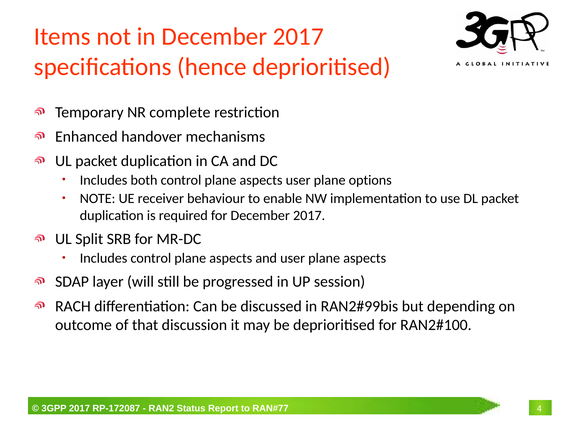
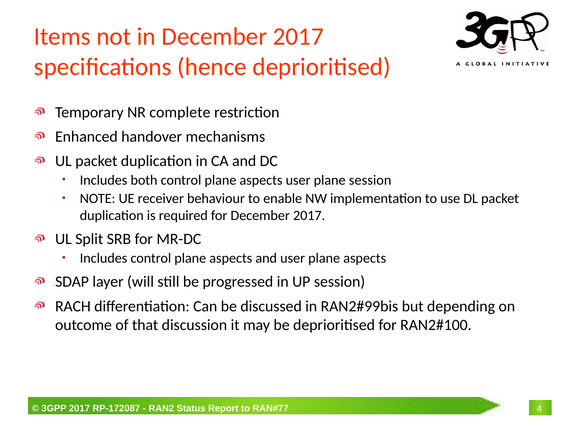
plane options: options -> session
